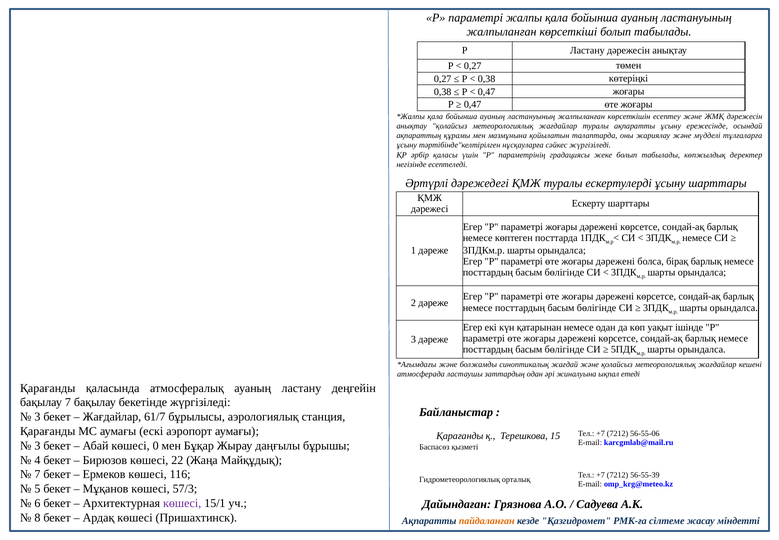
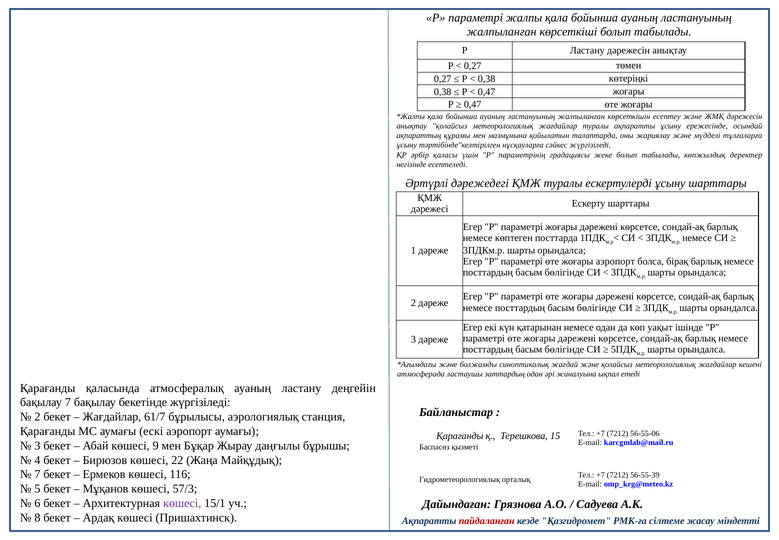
дәрежені at (615, 261): дәрежені -> аэропорт
3 at (37, 416): 3 -> 2
0: 0 -> 9
пайдаланған colour: orange -> red
